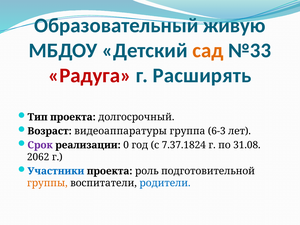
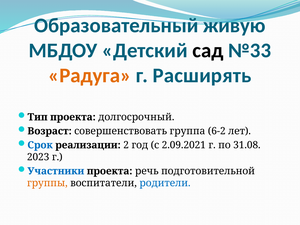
сад colour: orange -> black
Радуга colour: red -> orange
видеоаппаратуры: видеоаппаратуры -> совершенствовать
6-3: 6-3 -> 6-2
Срок colour: purple -> blue
0: 0 -> 2
7.37.1824: 7.37.1824 -> 2.09.2021
2062: 2062 -> 2023
роль: роль -> речь
